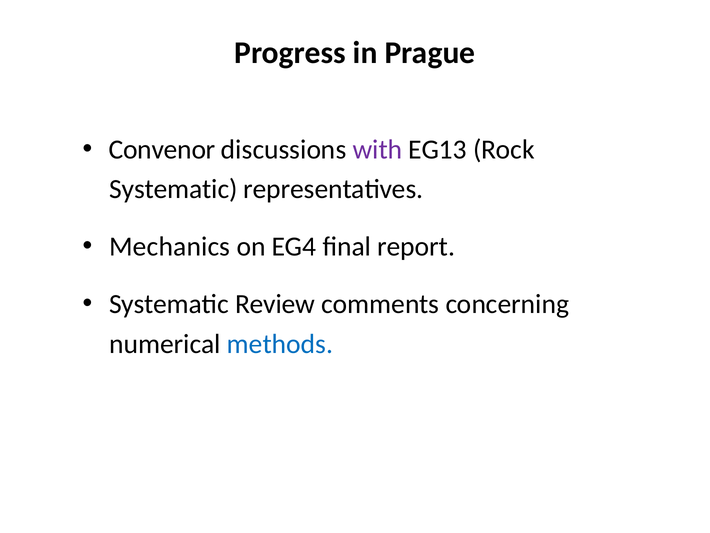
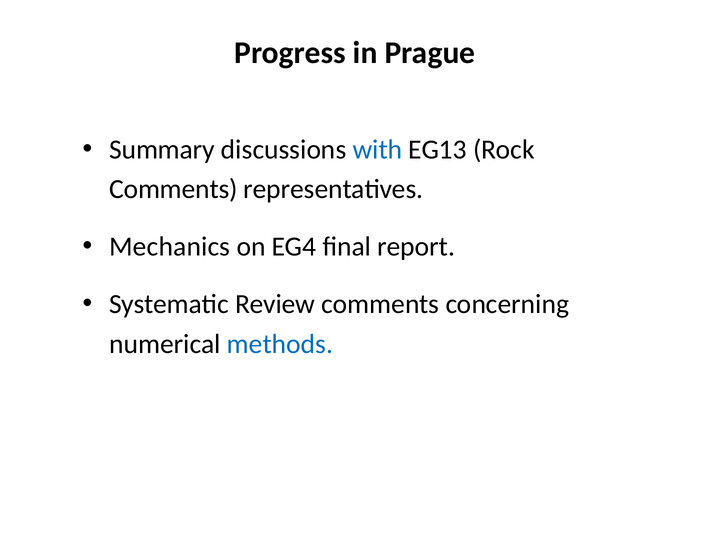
Convenor: Convenor -> Summary
with colour: purple -> blue
Systematic at (173, 189): Systematic -> Comments
